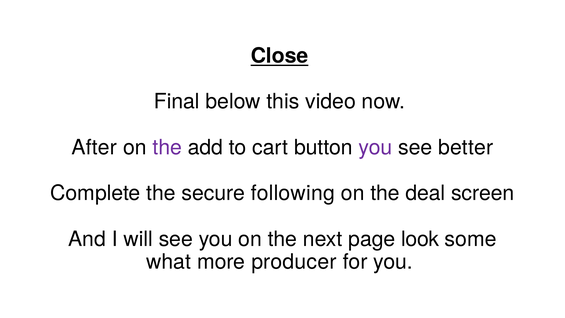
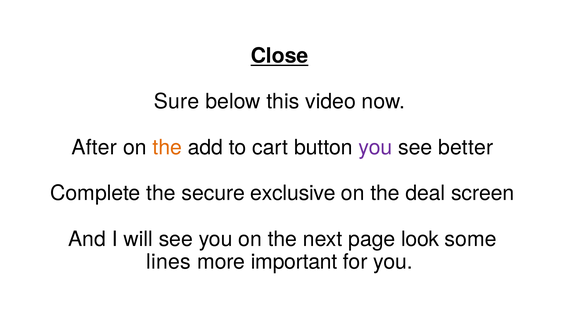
Final: Final -> Sure
the at (167, 147) colour: purple -> orange
following: following -> exclusive
what: what -> lines
producer: producer -> important
